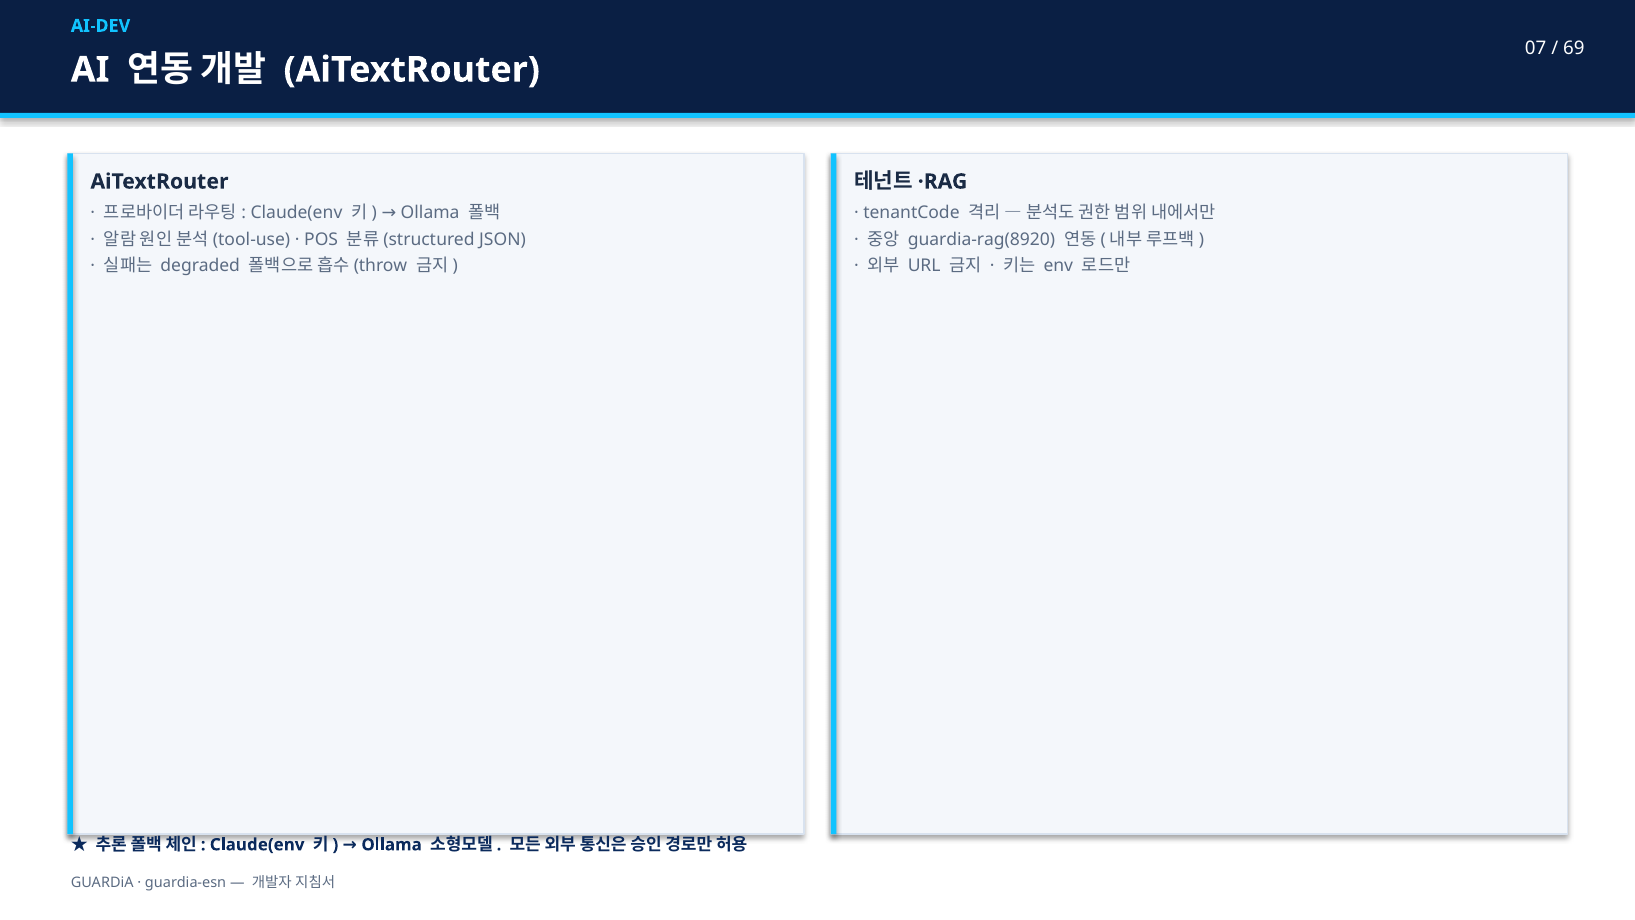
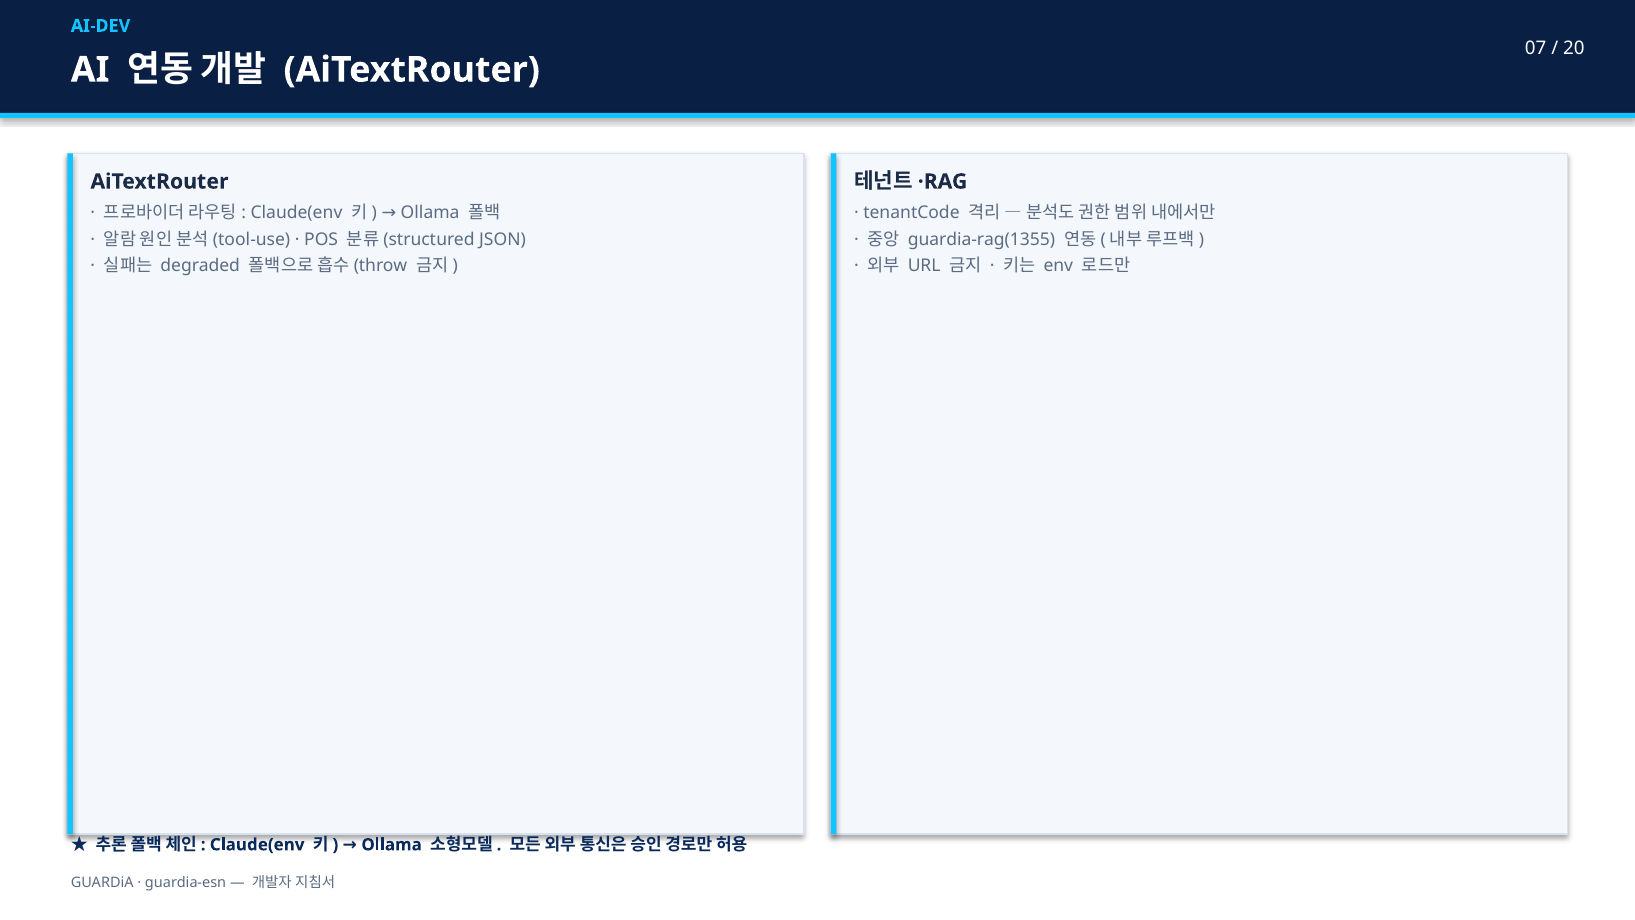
69: 69 -> 20
guardia-rag(8920: guardia-rag(8920 -> guardia-rag(1355
